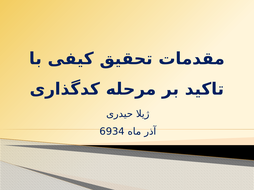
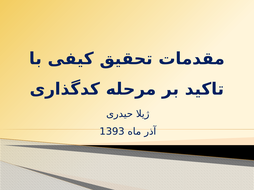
6934: 6934 -> 1393
